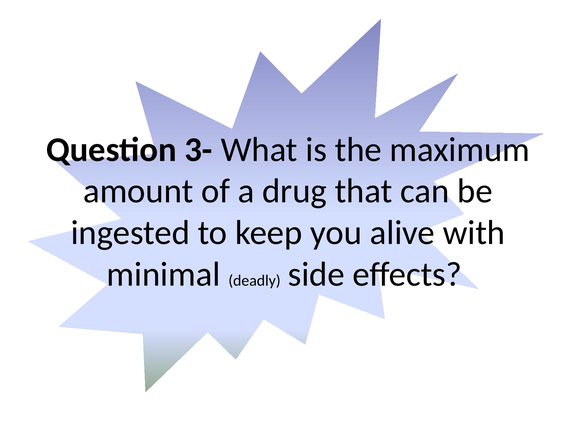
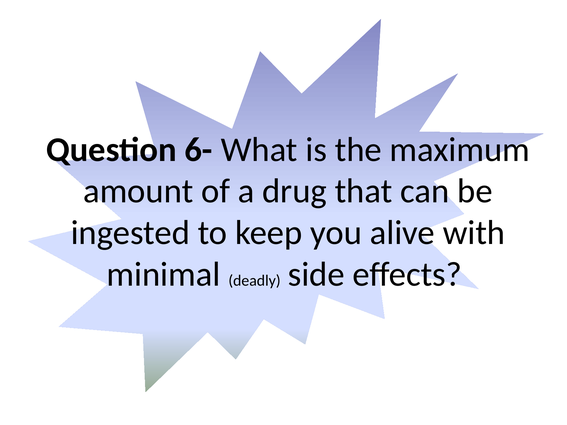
3-: 3- -> 6-
